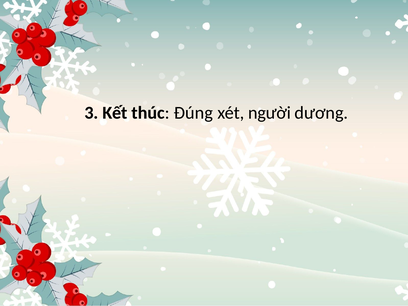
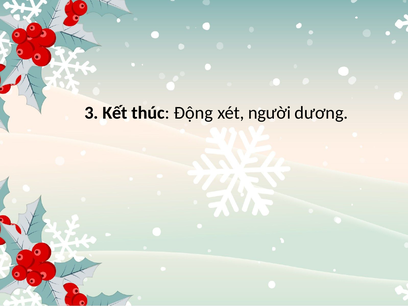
Đúng: Đúng -> Động
